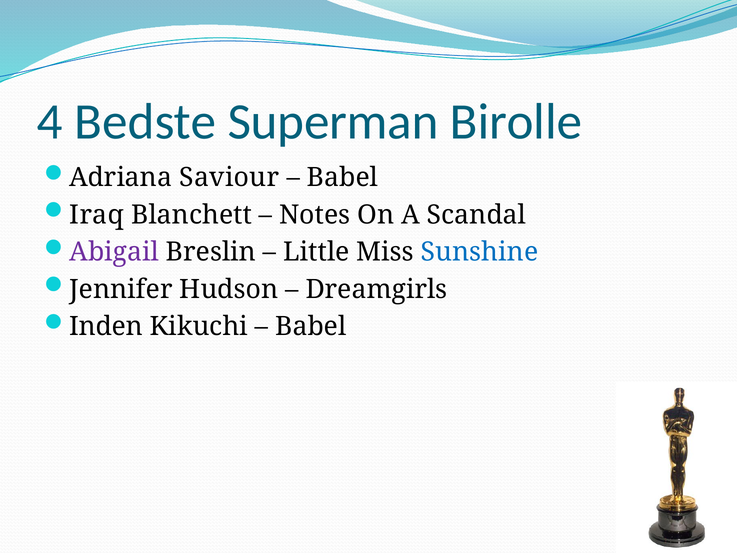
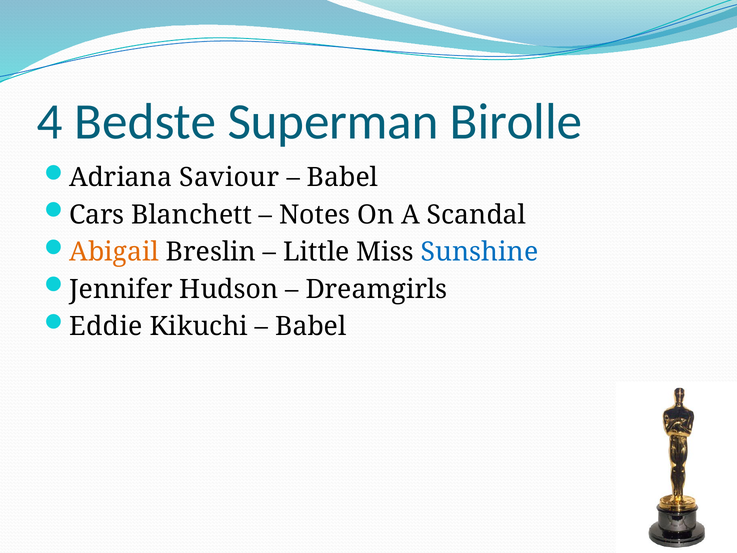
Iraq: Iraq -> Cars
Abigail colour: purple -> orange
Inden: Inden -> Eddie
